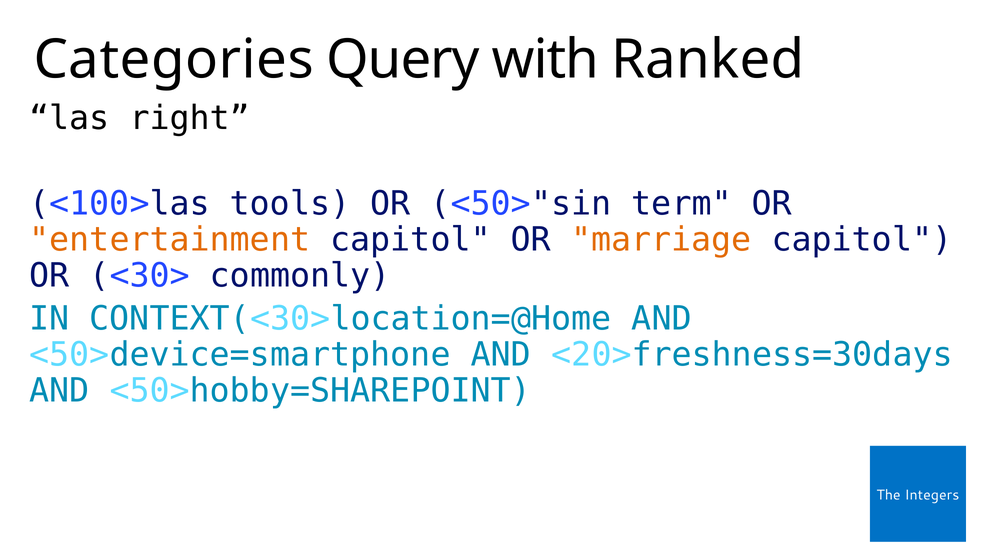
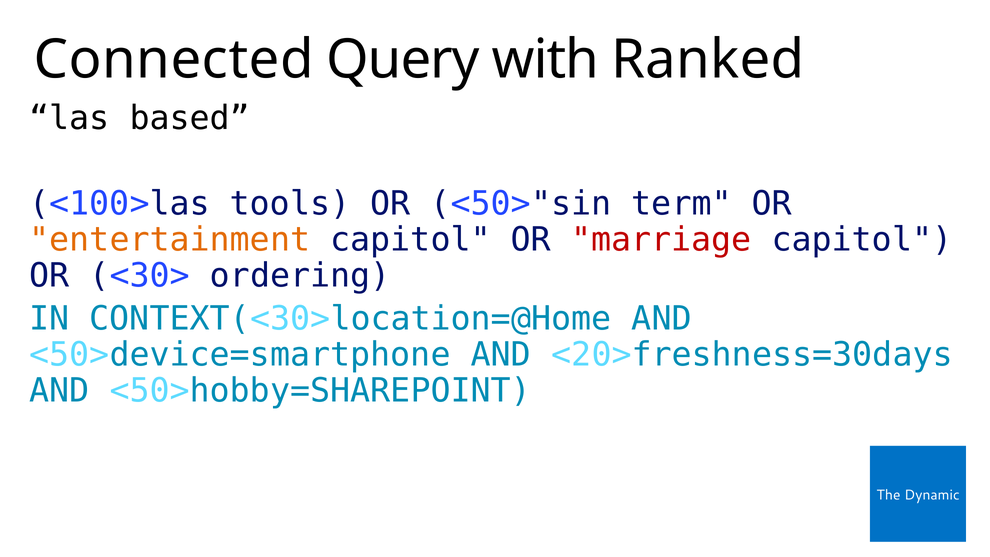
Categories: Categories -> Connected
right: right -> based
marriage colour: orange -> red
commonly: commonly -> ordering
Integers: Integers -> Dynamic
